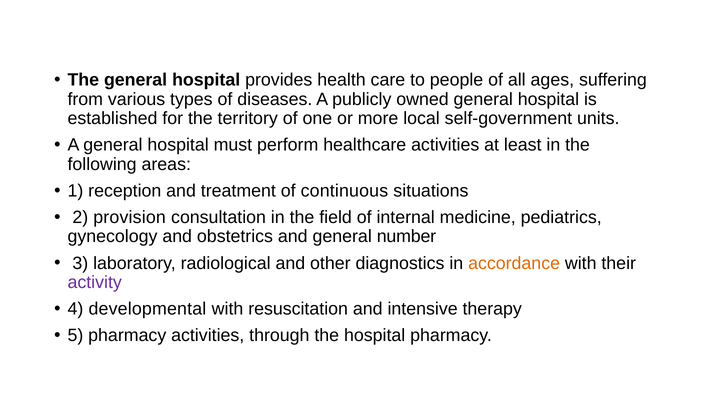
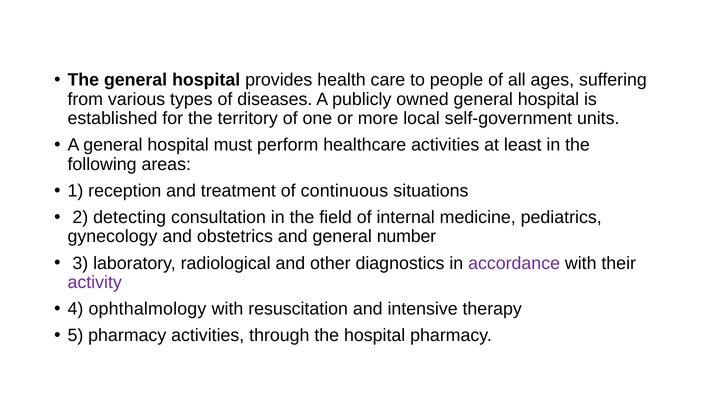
provision: provision -> detecting
accordance colour: orange -> purple
developmental: developmental -> ophthalmology
